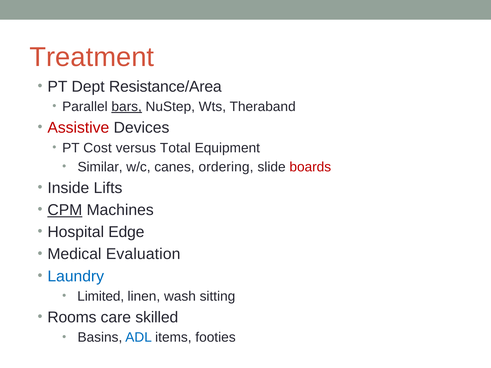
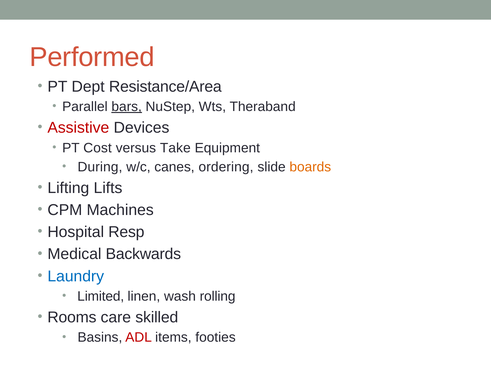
Treatment: Treatment -> Performed
Total: Total -> Take
Similar: Similar -> During
boards colour: red -> orange
Inside: Inside -> Lifting
CPM underline: present -> none
Edge: Edge -> Resp
Evaluation: Evaluation -> Backwards
sitting: sitting -> rolling
ADL colour: blue -> red
